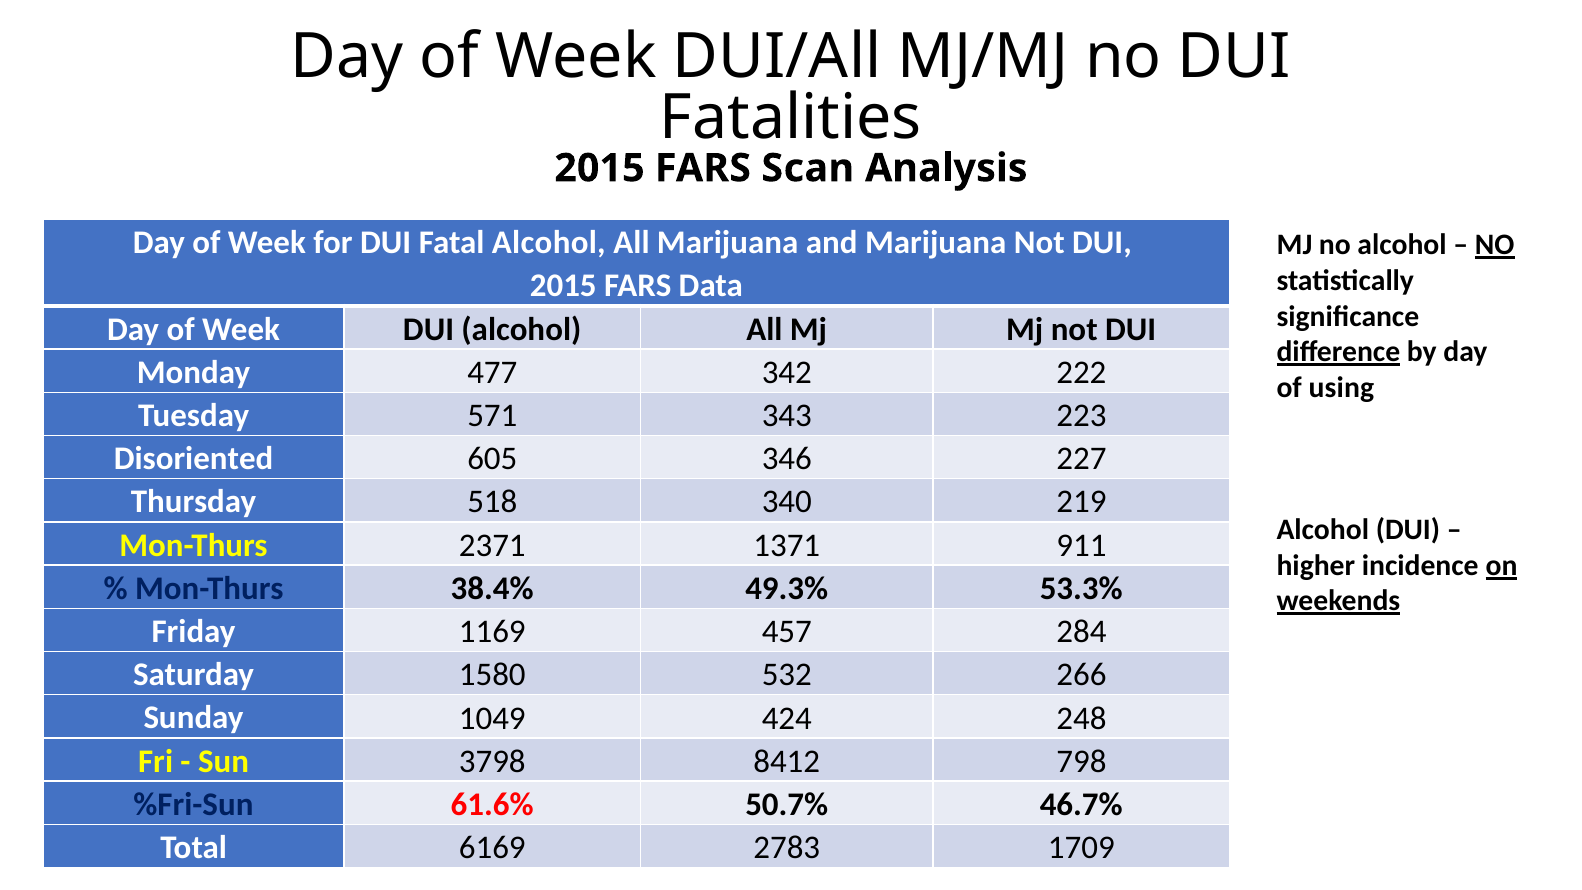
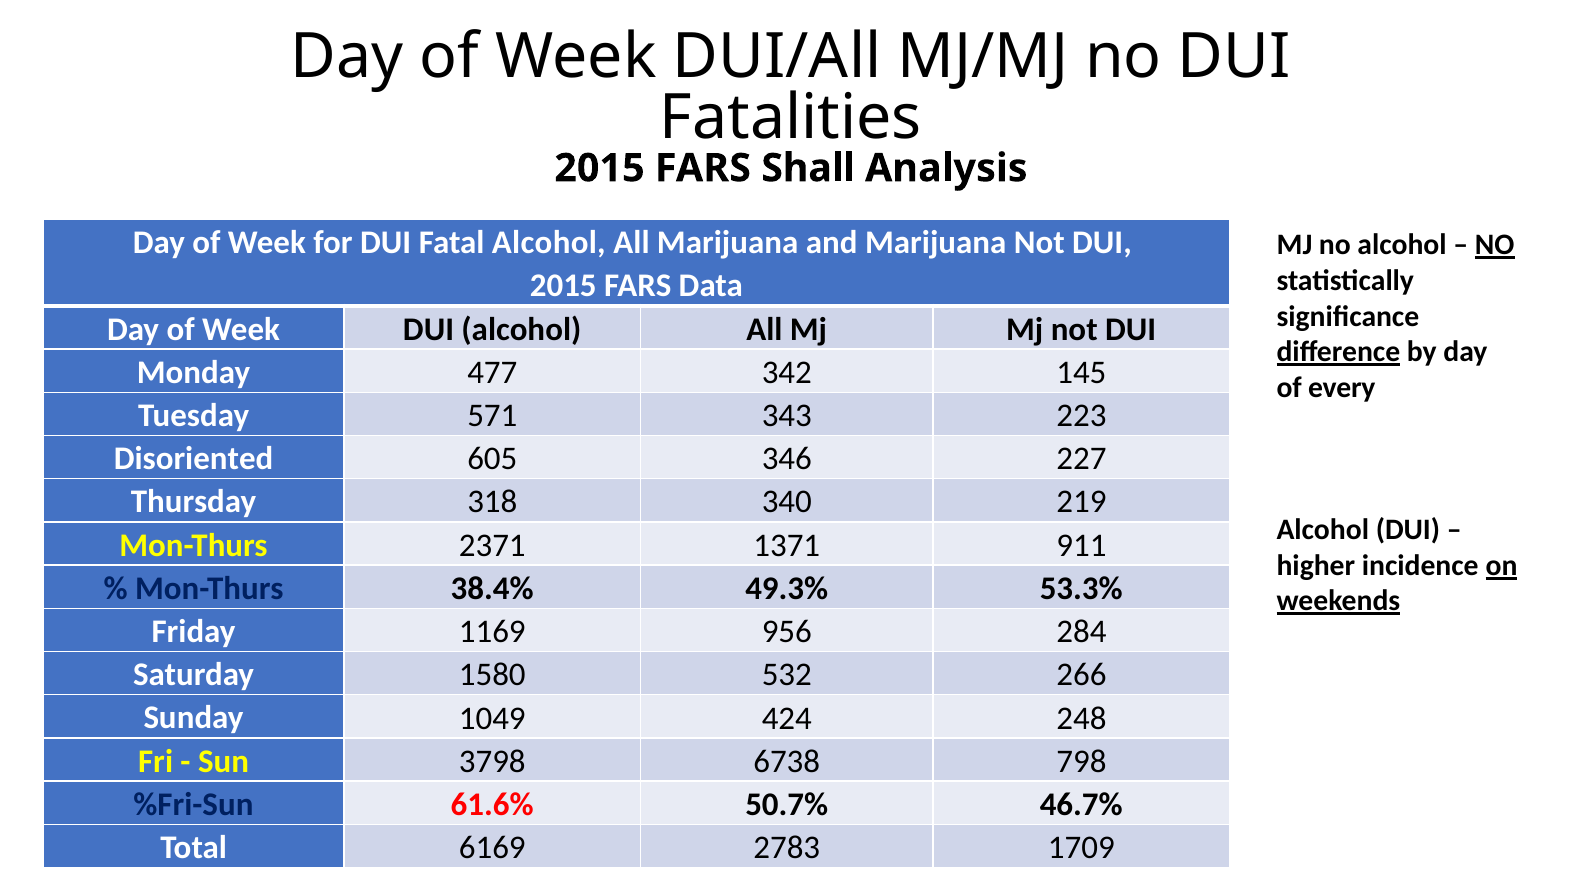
Scan: Scan -> Shall
222: 222 -> 145
using: using -> every
518: 518 -> 318
457: 457 -> 956
8412: 8412 -> 6738
